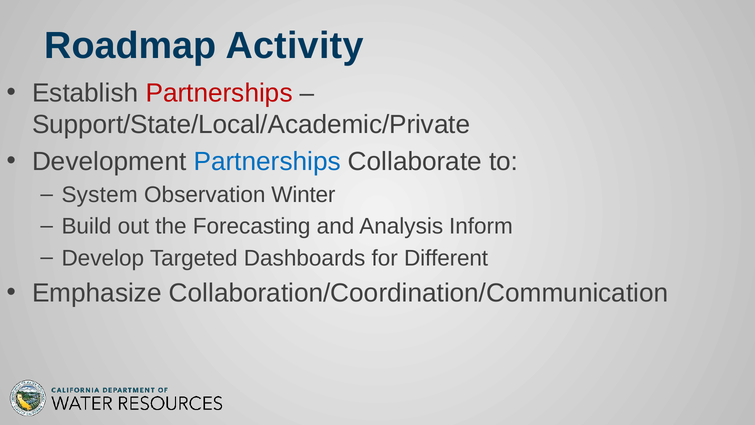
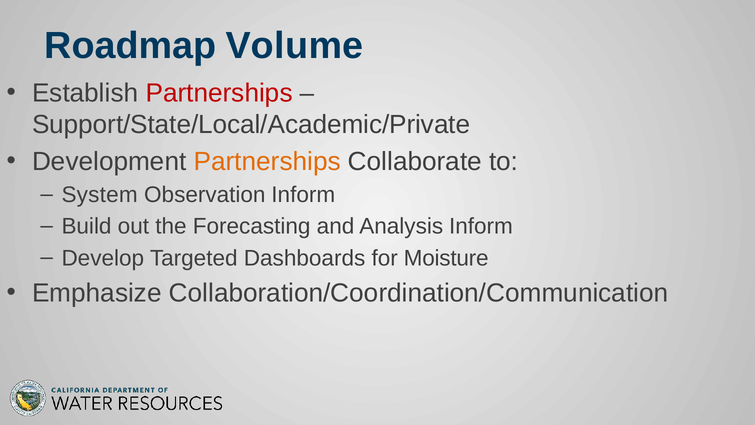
Activity: Activity -> Volume
Partnerships at (267, 161) colour: blue -> orange
Observation Winter: Winter -> Inform
Different: Different -> Moisture
